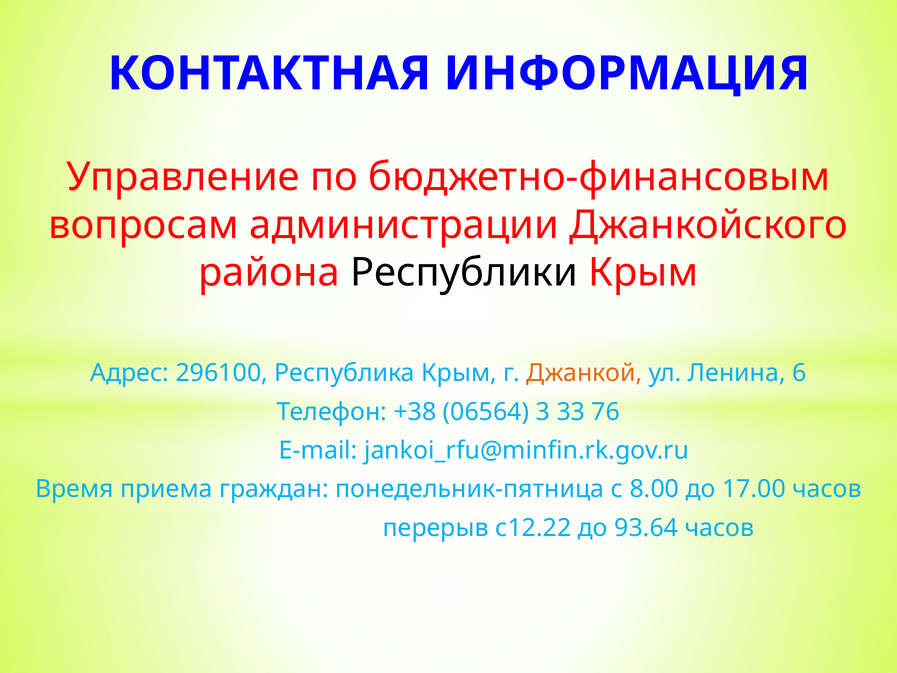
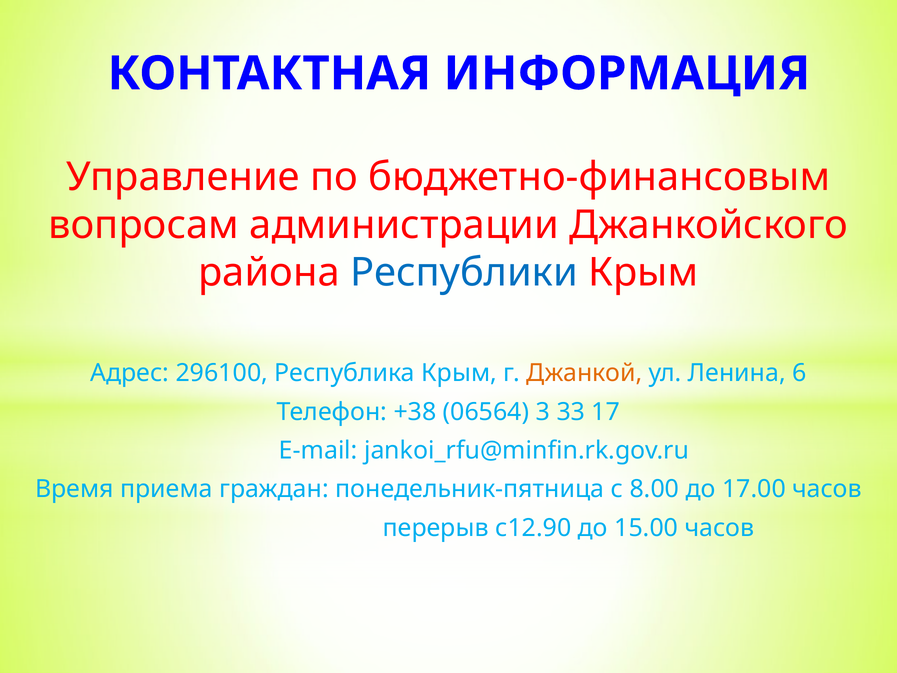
Республики colour: black -> blue
76: 76 -> 17
с12.22: с12.22 -> с12.90
93.64: 93.64 -> 15.00
